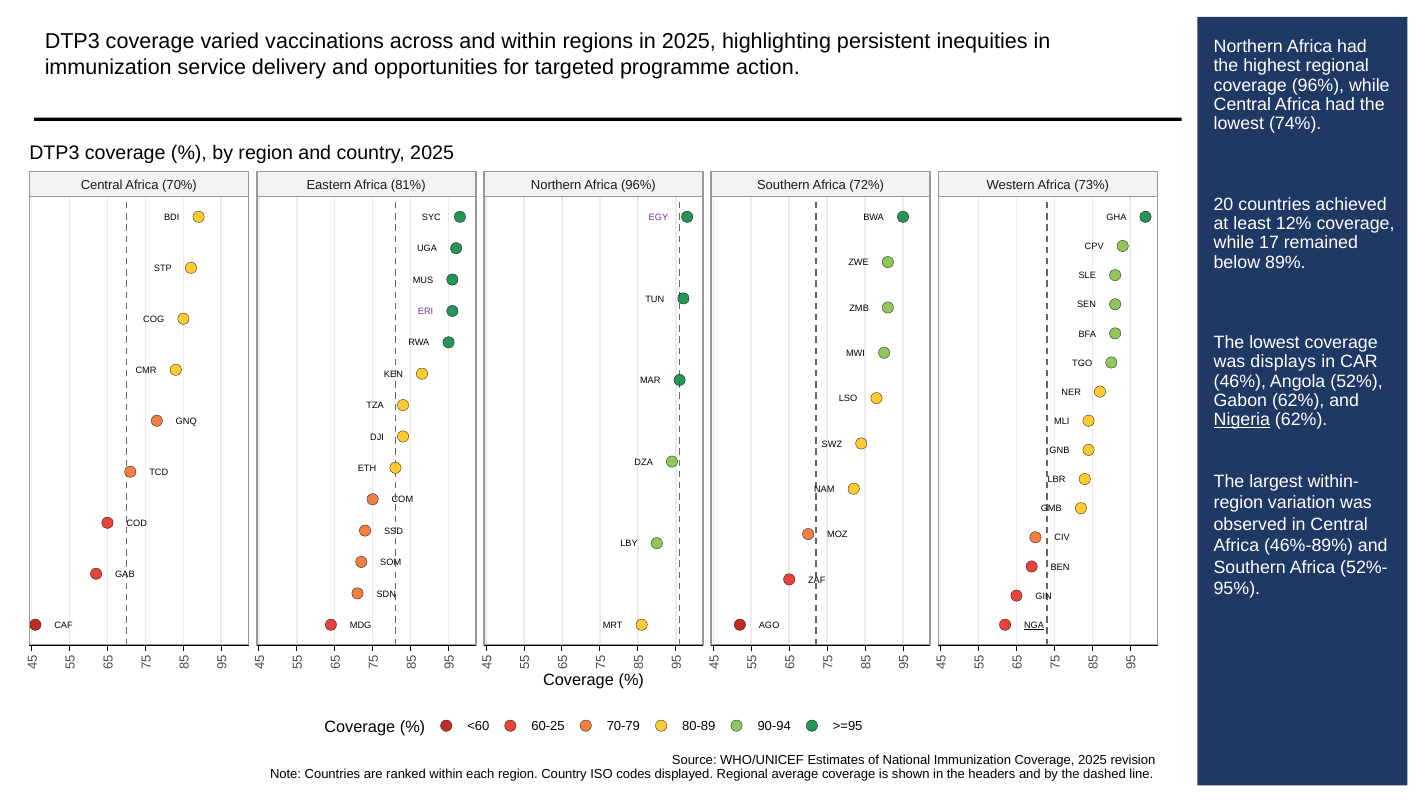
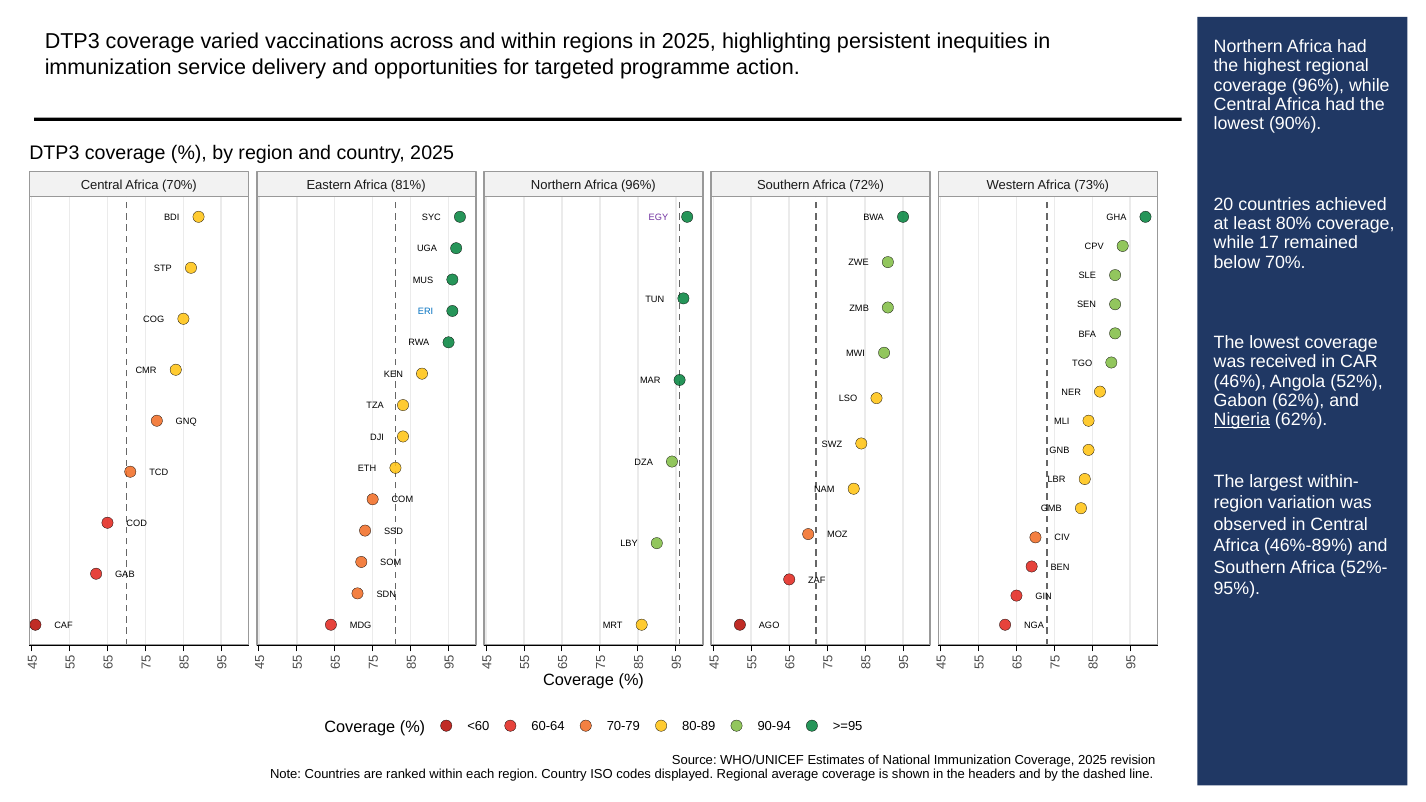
74%: 74% -> 90%
12%: 12% -> 80%
below 89%: 89% -> 70%
ERI colour: purple -> blue
displays: displays -> received
NGA underline: present -> none
60-25: 60-25 -> 60-64
